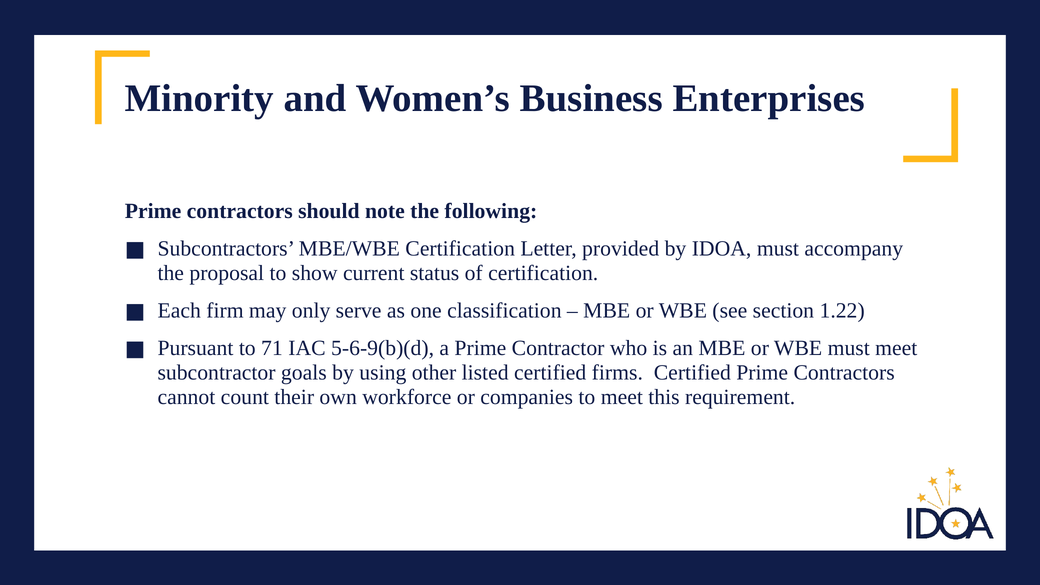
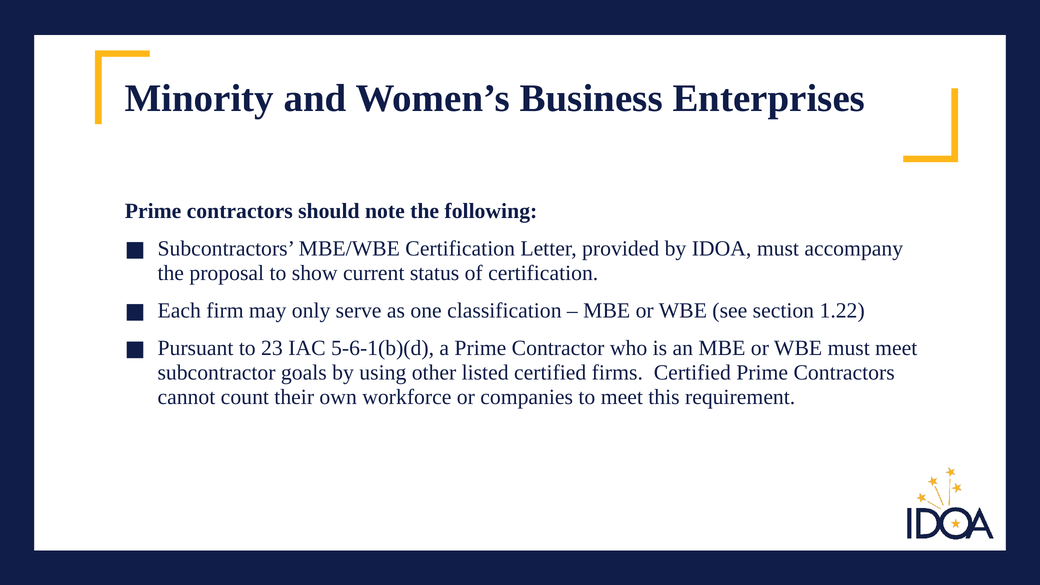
71: 71 -> 23
5-6-9(b)(d: 5-6-9(b)(d -> 5-6-1(b)(d
